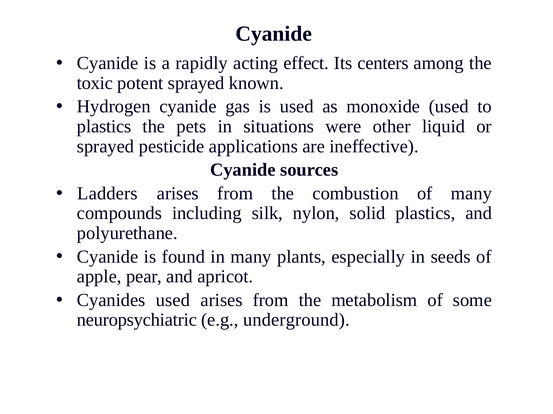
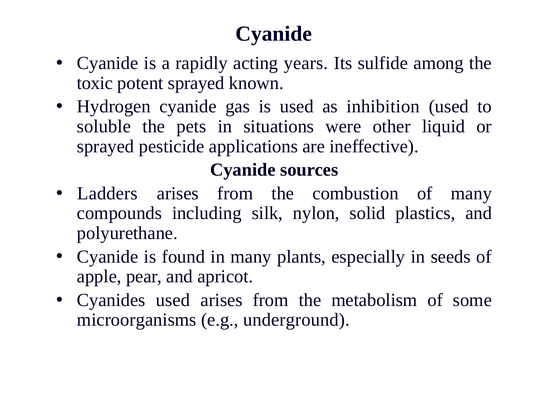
effect: effect -> years
centers: centers -> sulfide
monoxide: monoxide -> inhibition
plastics at (104, 127): plastics -> soluble
neuropsychiatric: neuropsychiatric -> microorganisms
